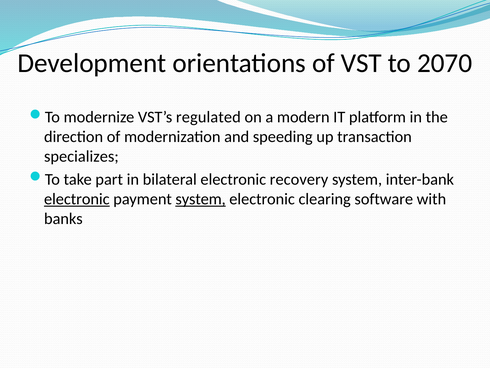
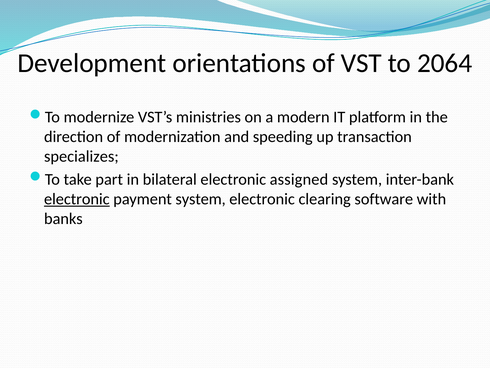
2070: 2070 -> 2064
regulated: regulated -> ministries
recovery: recovery -> assigned
system at (201, 199) underline: present -> none
